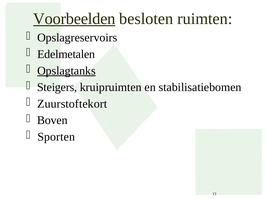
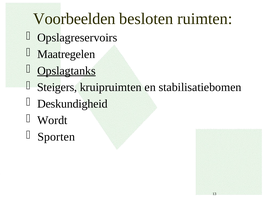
Voorbeelden underline: present -> none
Edelmetalen: Edelmetalen -> Maatregelen
Zuurstoftekort: Zuurstoftekort -> Deskundigheid
Boven: Boven -> Wordt
